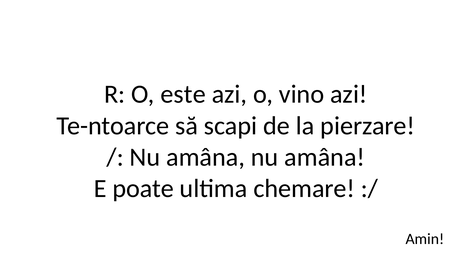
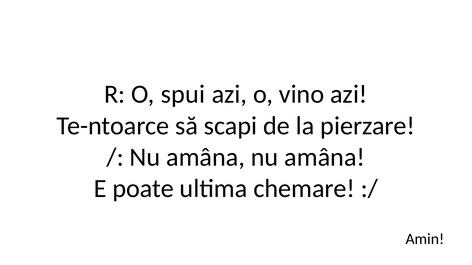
este: este -> spui
